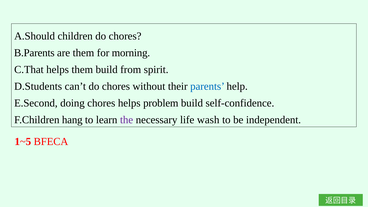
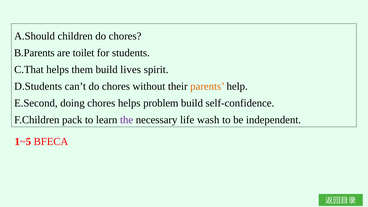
are them: them -> toilet
morning: morning -> students
from: from -> lives
parents colour: blue -> orange
hang: hang -> pack
